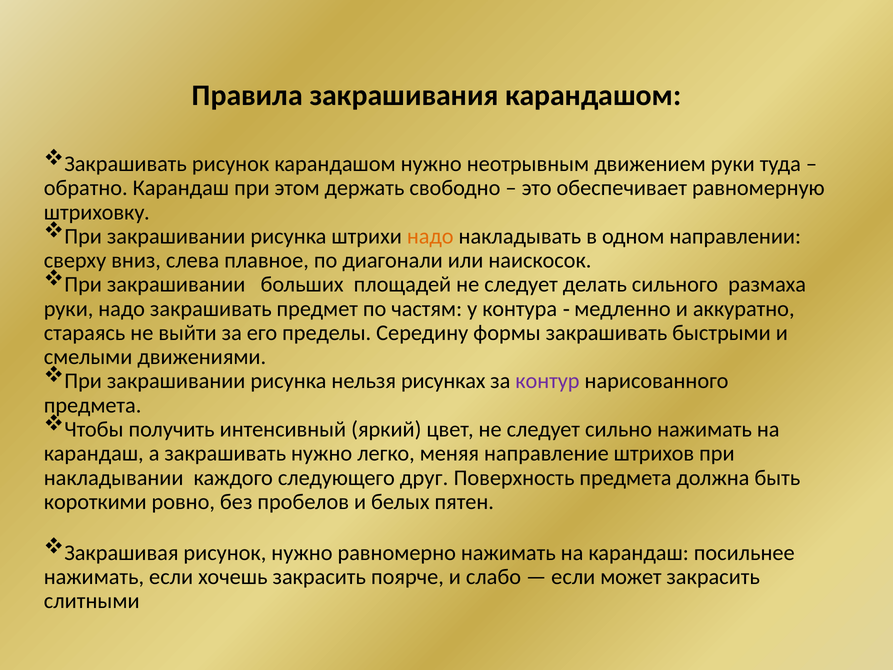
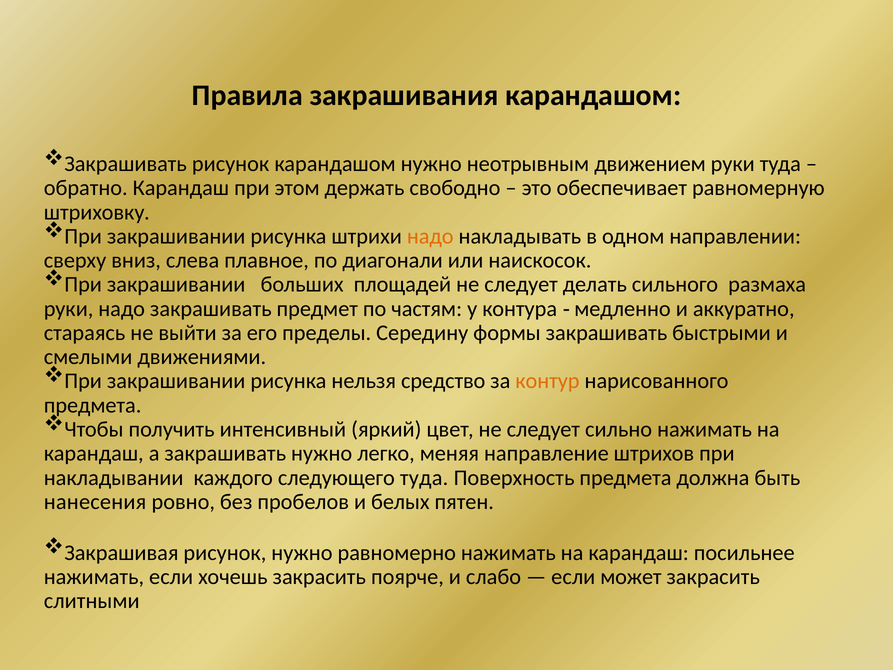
рисунках: рисунках -> средство
контур colour: purple -> orange
следующего друг: друг -> туда
короткими: короткими -> нанесения
